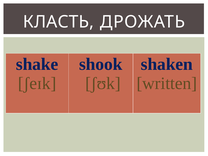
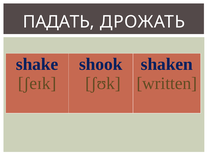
КЛАСТЬ: КЛАСТЬ -> ПАДАТЬ
